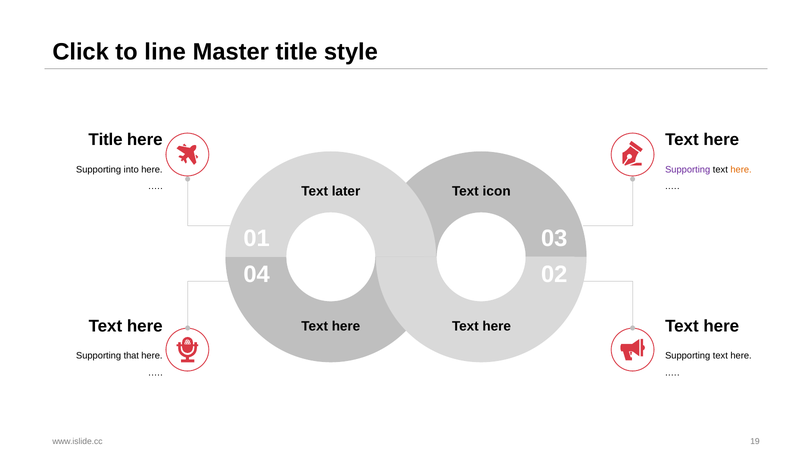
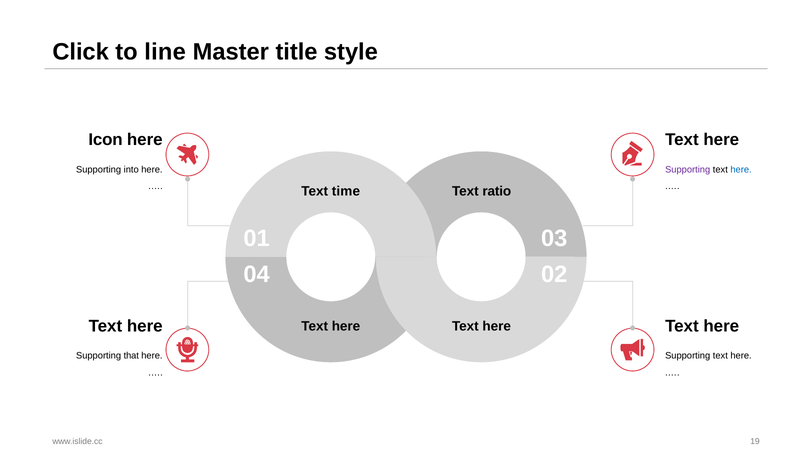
Title at (106, 140): Title -> Icon
here at (741, 169) colour: orange -> blue
later: later -> time
icon: icon -> ratio
